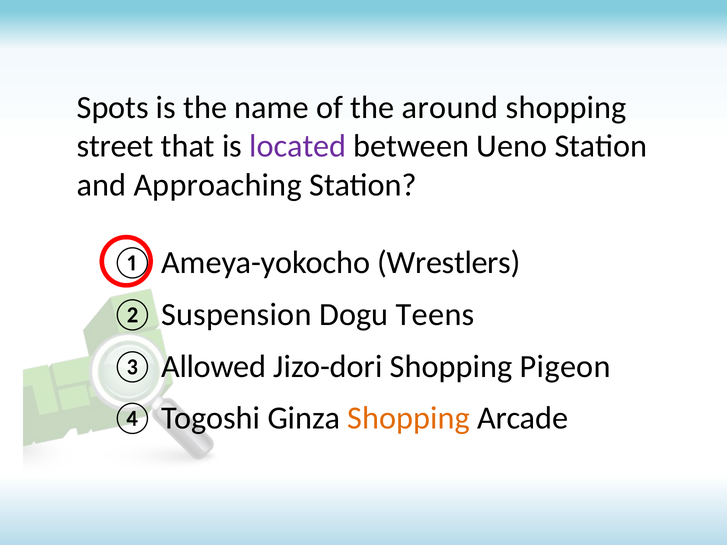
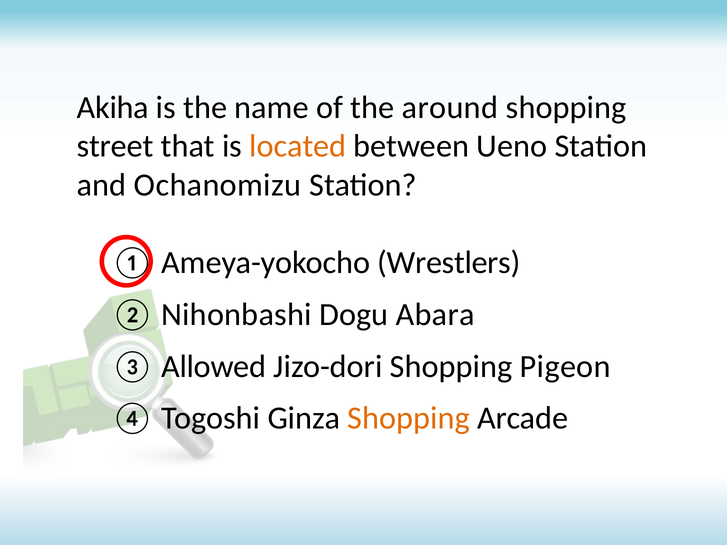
Spots: Spots -> Akiha
located colour: purple -> orange
Approaching: Approaching -> Ochanomizu
Suspension: Suspension -> Nihonbashi
Teens: Teens -> Abara
